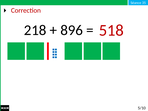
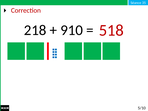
896: 896 -> 910
